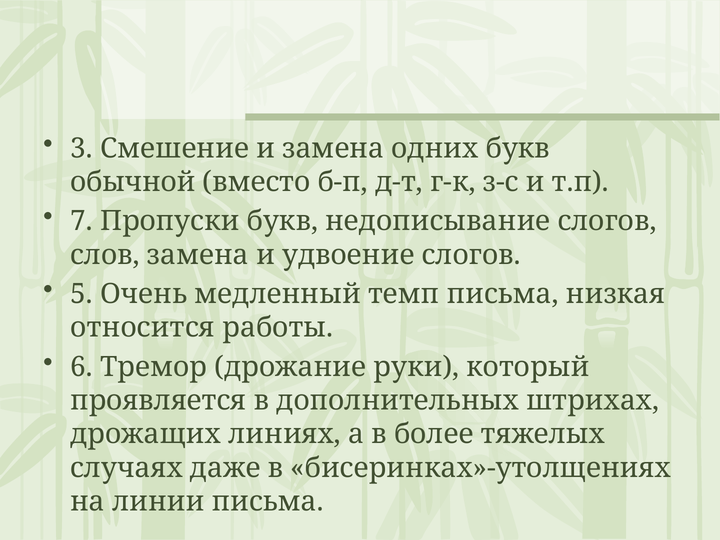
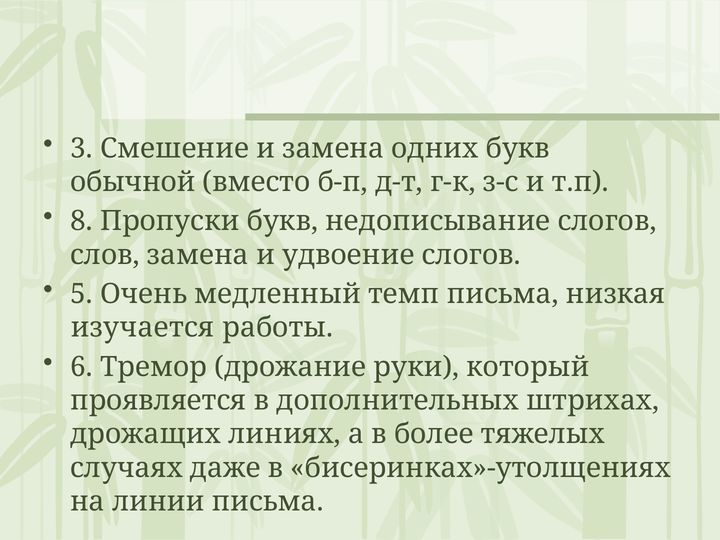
7: 7 -> 8
относится: относится -> изучается
